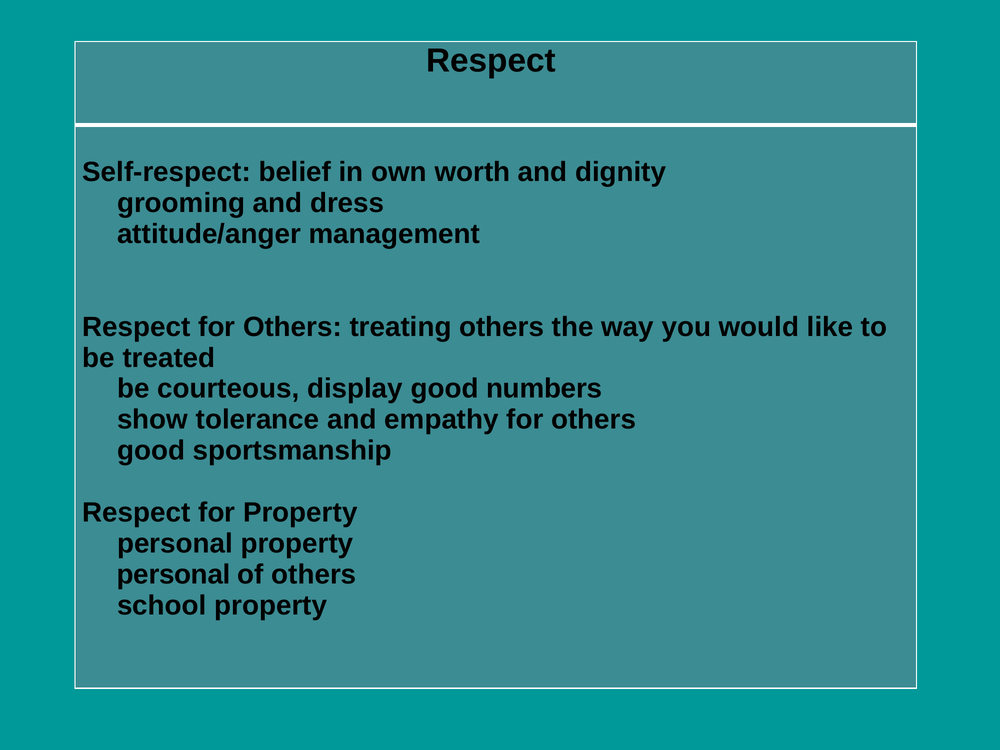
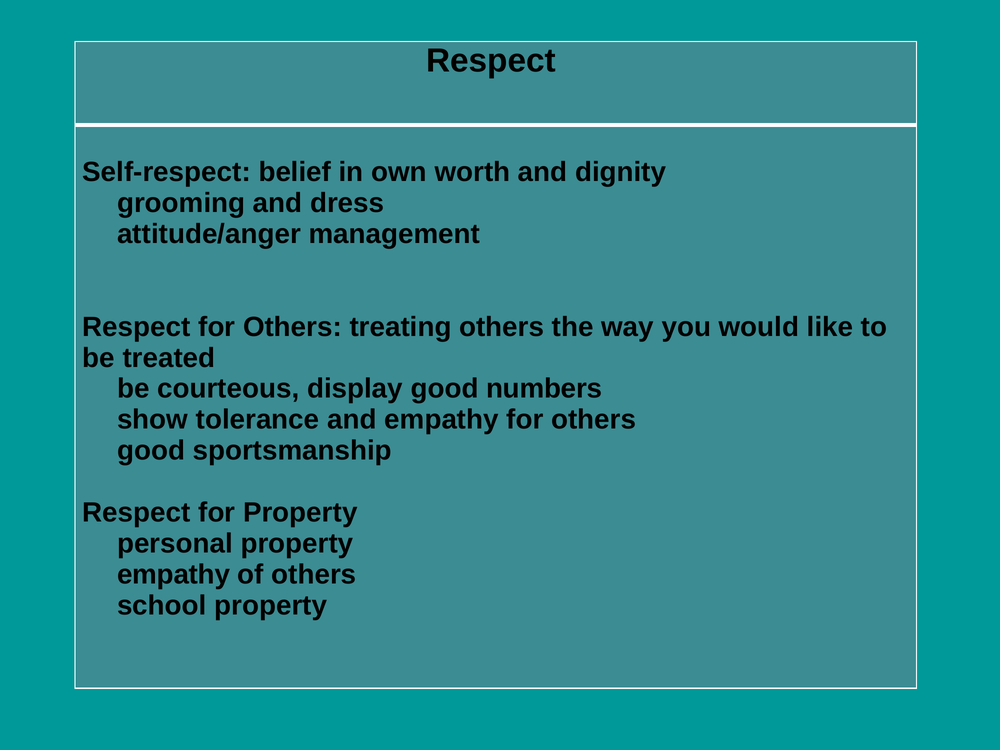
personal at (174, 575): personal -> empathy
